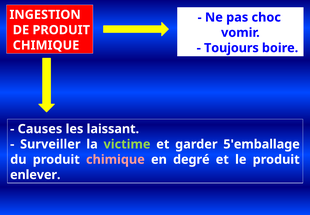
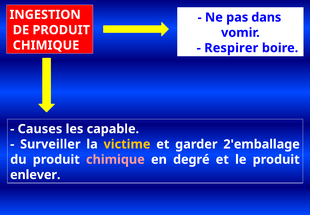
choc: choc -> dans
Toujours: Toujours -> Respirer
laissant: laissant -> capable
victime colour: light green -> yellow
5'emballage: 5'emballage -> 2'emballage
